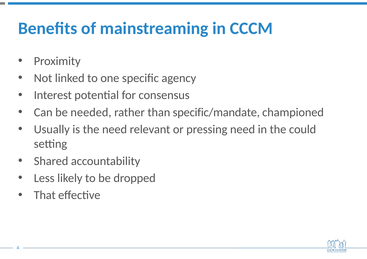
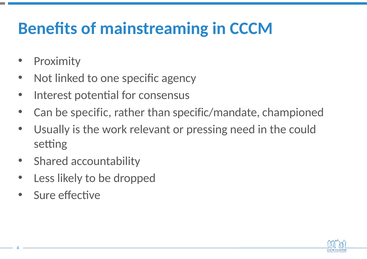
be needed: needed -> specific
the need: need -> work
That: That -> Sure
